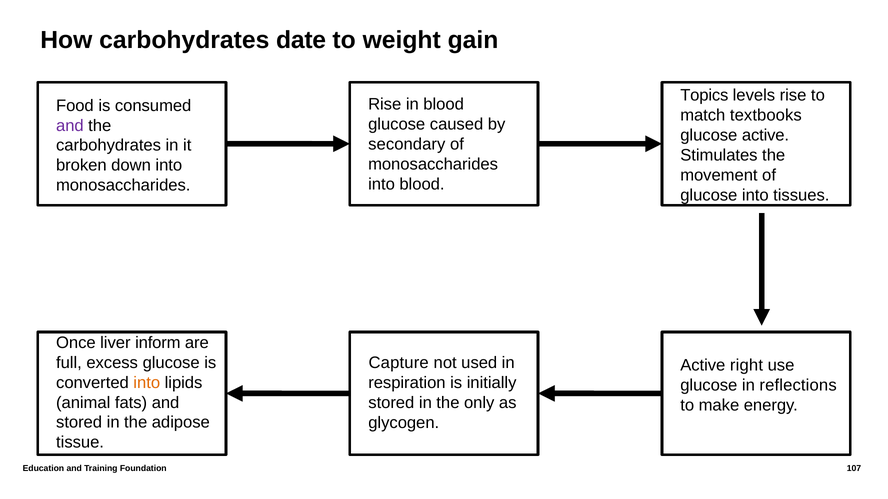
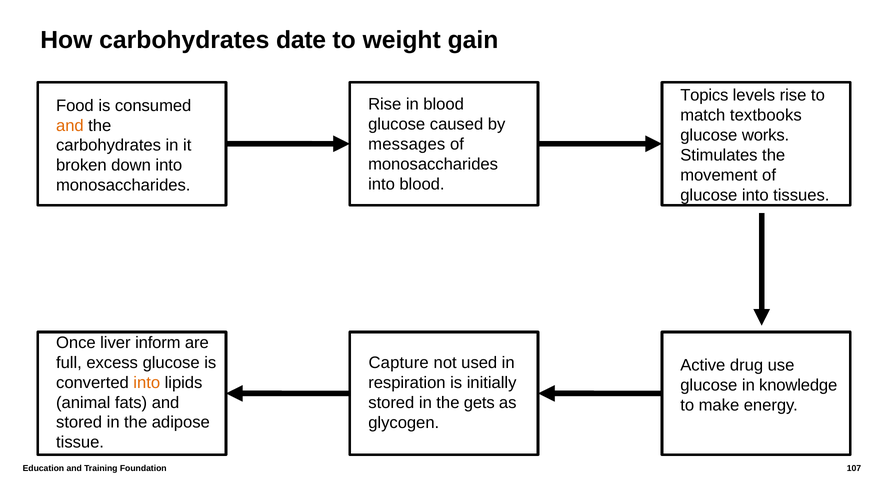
and at (70, 126) colour: purple -> orange
glucose active: active -> works
secondary: secondary -> messages
right: right -> drug
reflections: reflections -> knowledge
only: only -> gets
